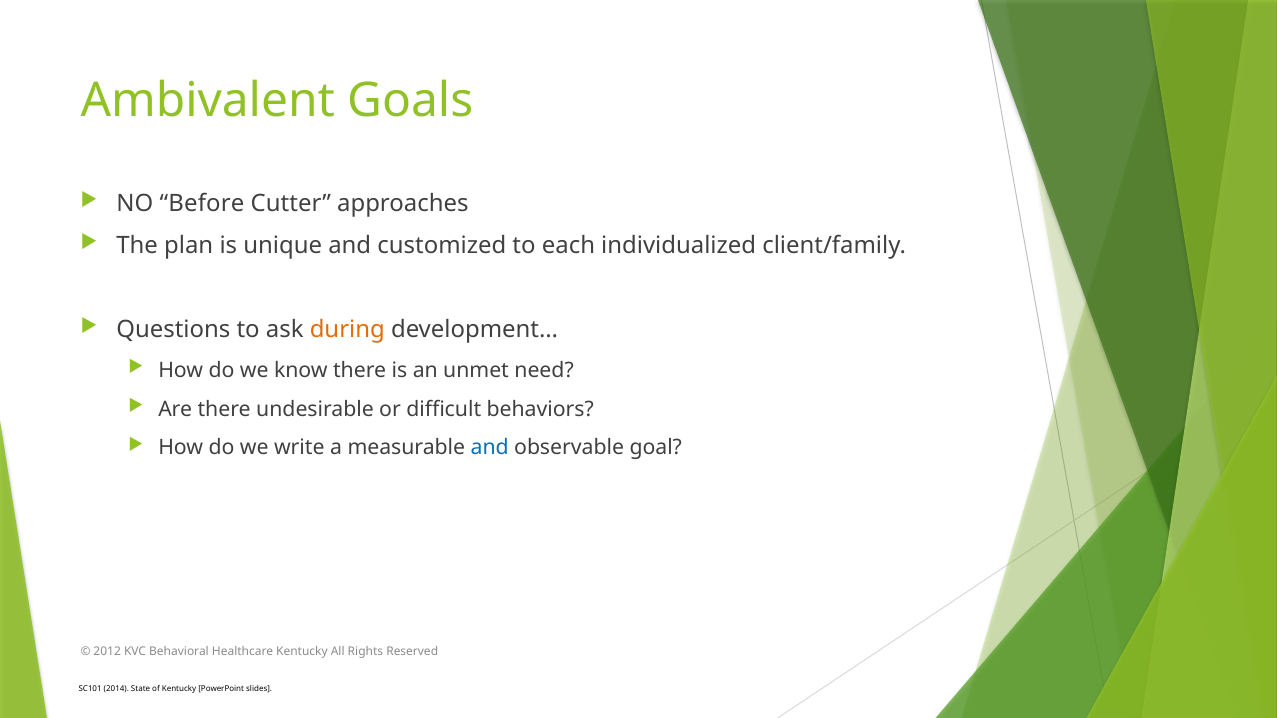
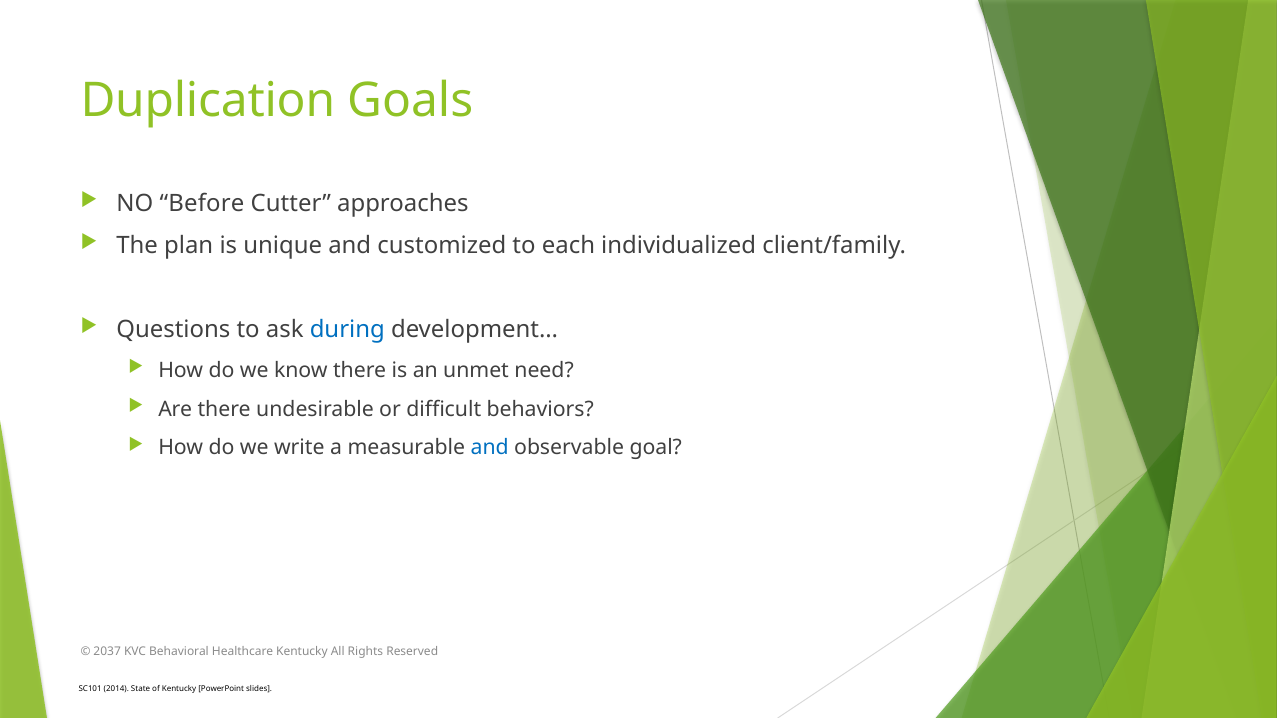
Ambivalent: Ambivalent -> Duplication
during colour: orange -> blue
2012: 2012 -> 2037
